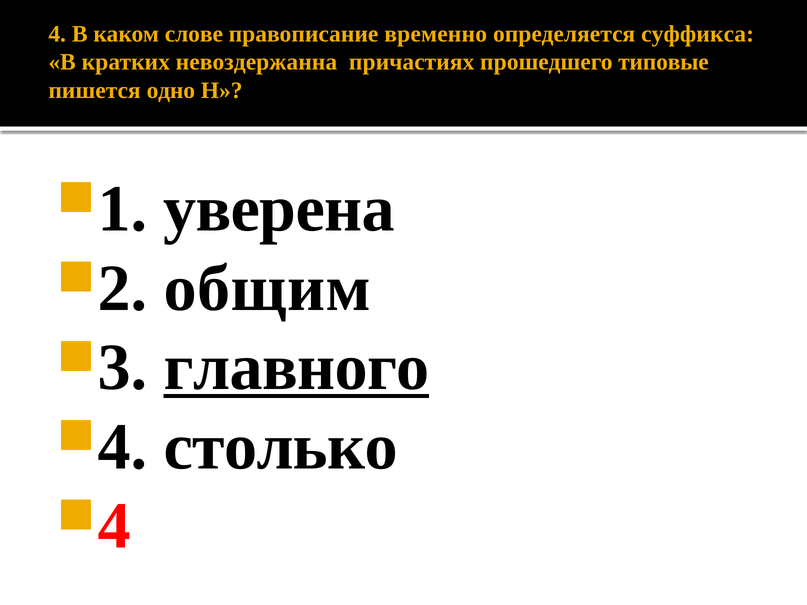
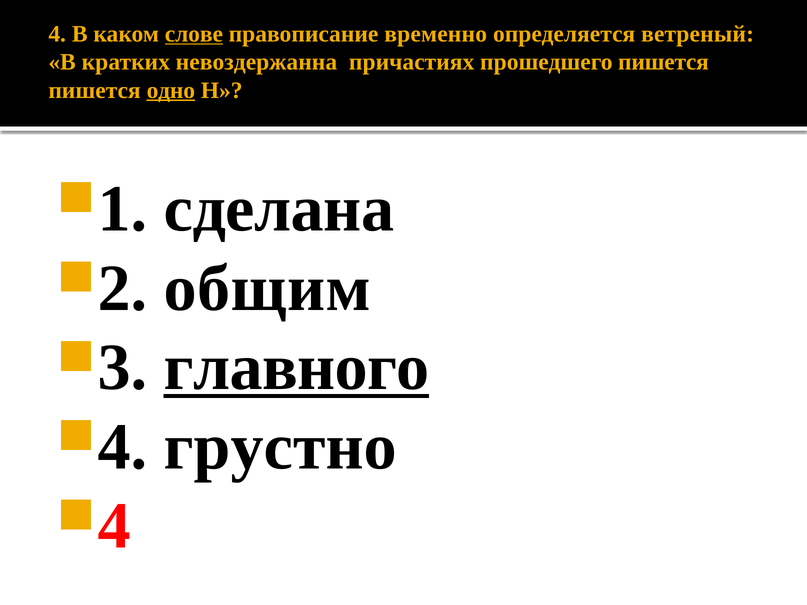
слове underline: none -> present
суффикса: суффикса -> ветреный
прошедшего типовые: типовые -> пишется
одно underline: none -> present
уверена: уверена -> сделана
столько: столько -> грустно
